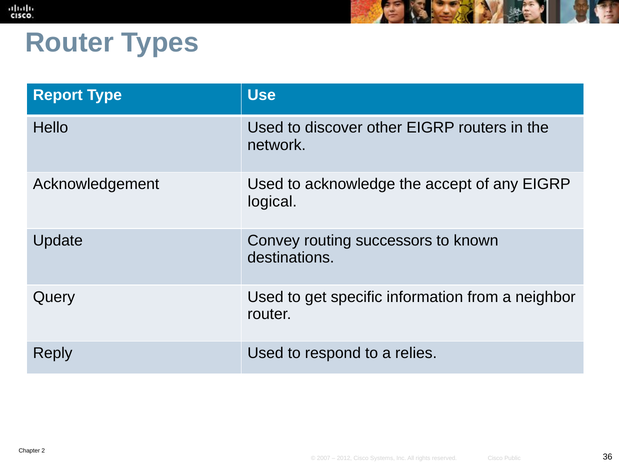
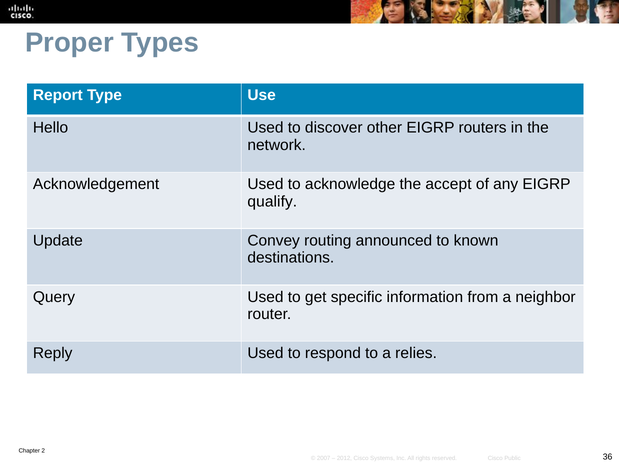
Router at (69, 43): Router -> Proper
logical: logical -> qualify
successors: successors -> announced
